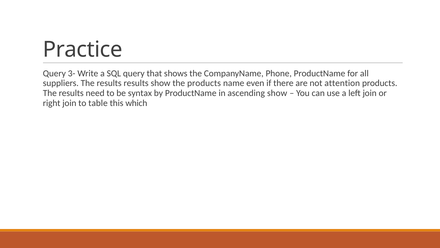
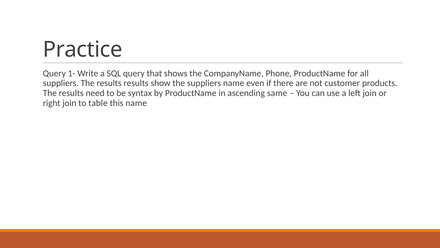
3-: 3- -> 1-
the products: products -> suppliers
attention: attention -> customer
ascending show: show -> same
this which: which -> name
